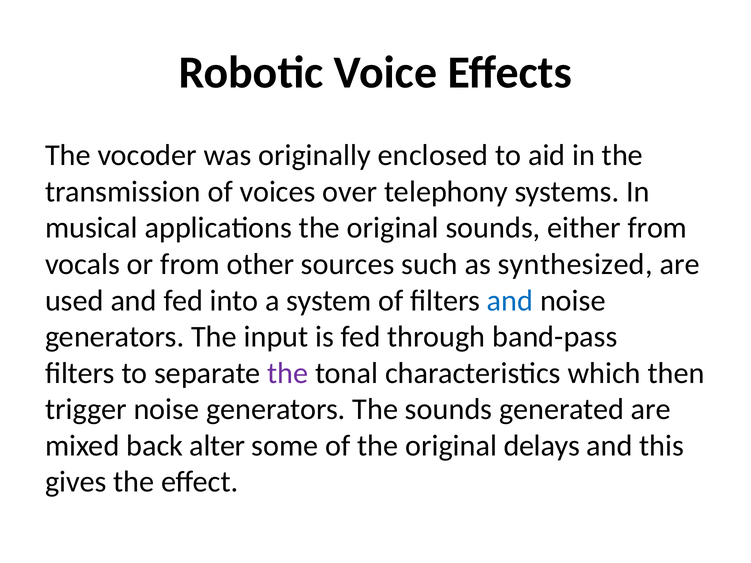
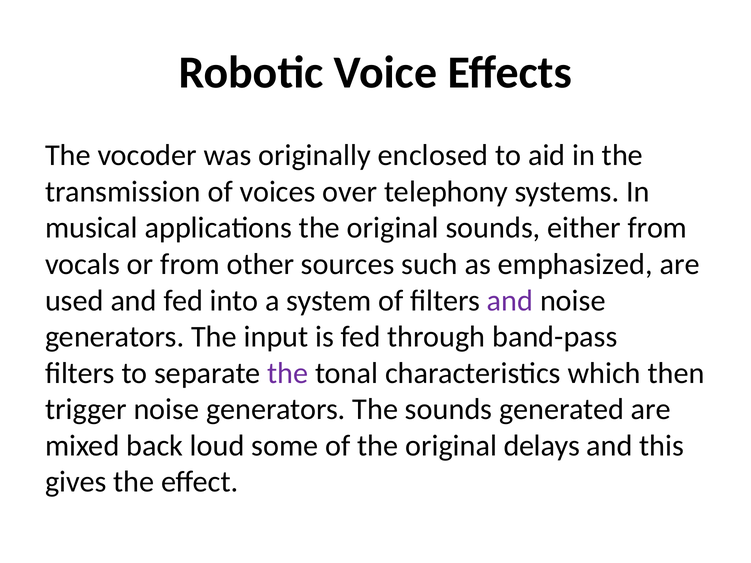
synthesized: synthesized -> emphasized
and at (510, 301) colour: blue -> purple
alter: alter -> loud
